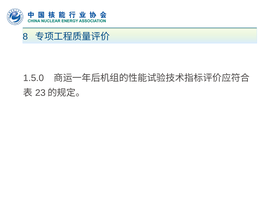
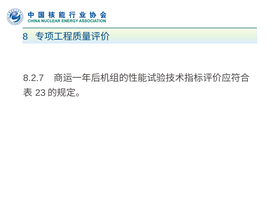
1.5.0: 1.5.0 -> 8.2.7
